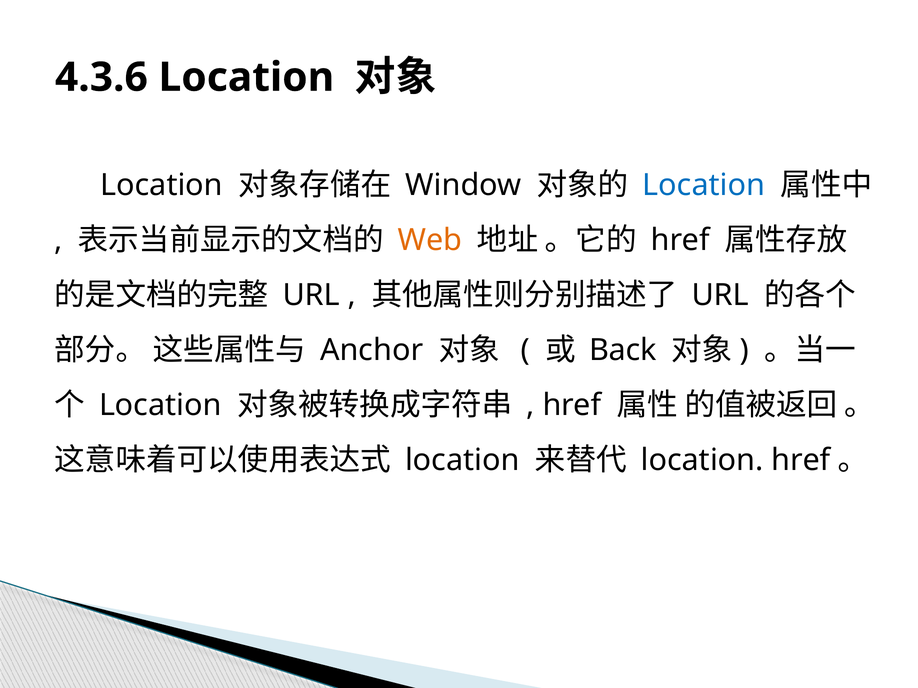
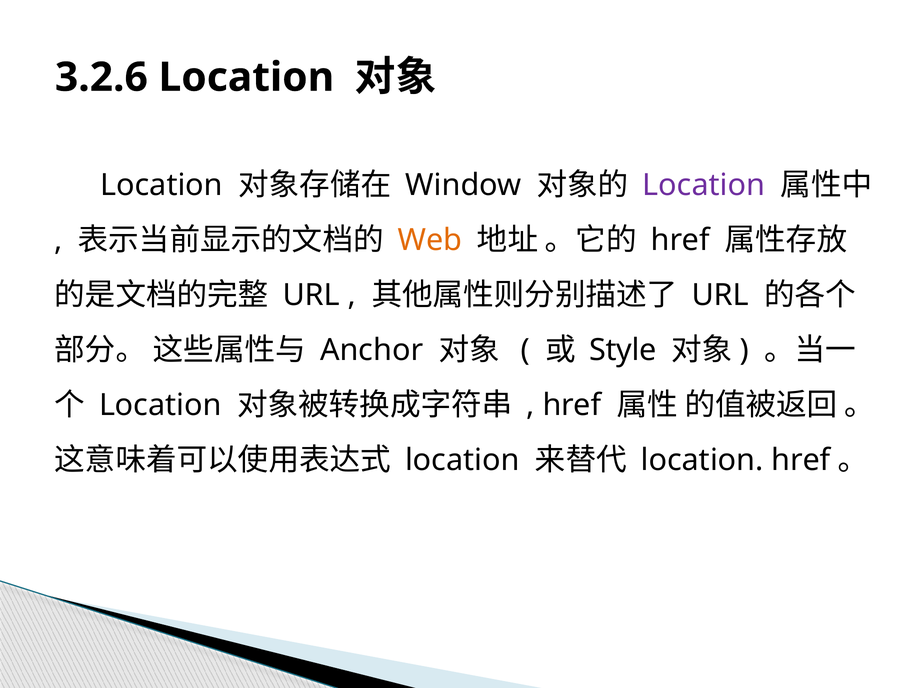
4.3.6: 4.3.6 -> 3.2.6
Location at (704, 185) colour: blue -> purple
Back: Back -> Style
